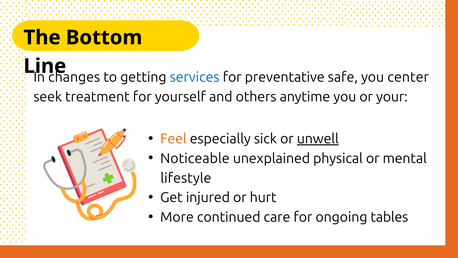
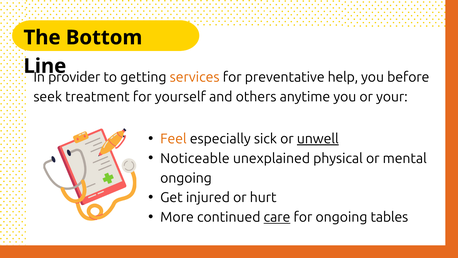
changes: changes -> provider
services colour: blue -> orange
safe: safe -> help
center: center -> before
lifestyle at (186, 178): lifestyle -> ongoing
care underline: none -> present
